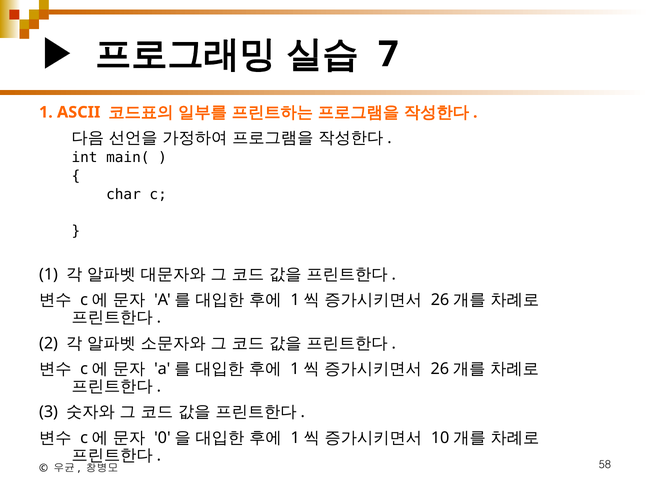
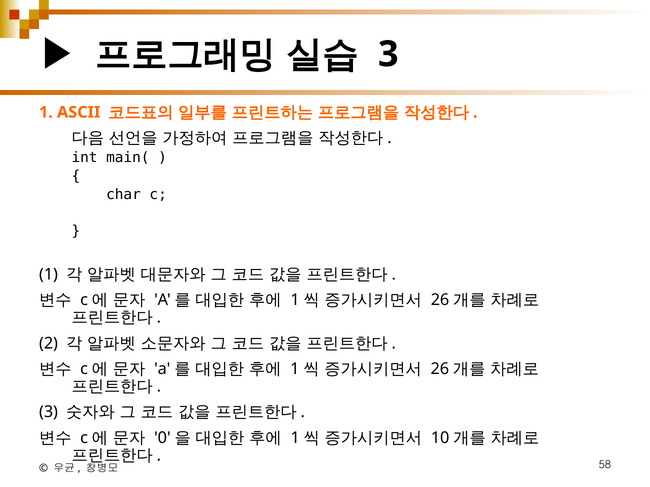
7 at (388, 54): 7 -> 3
